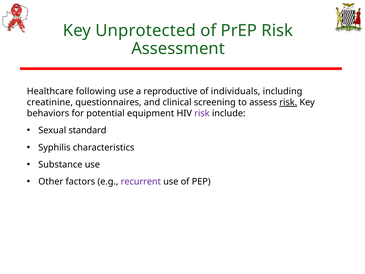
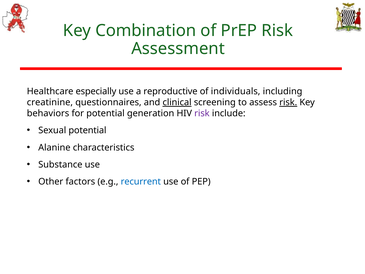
Unprotected: Unprotected -> Combination
following: following -> especially
clinical underline: none -> present
equipment: equipment -> generation
Sexual standard: standard -> potential
Syphilis: Syphilis -> Alanine
recurrent colour: purple -> blue
